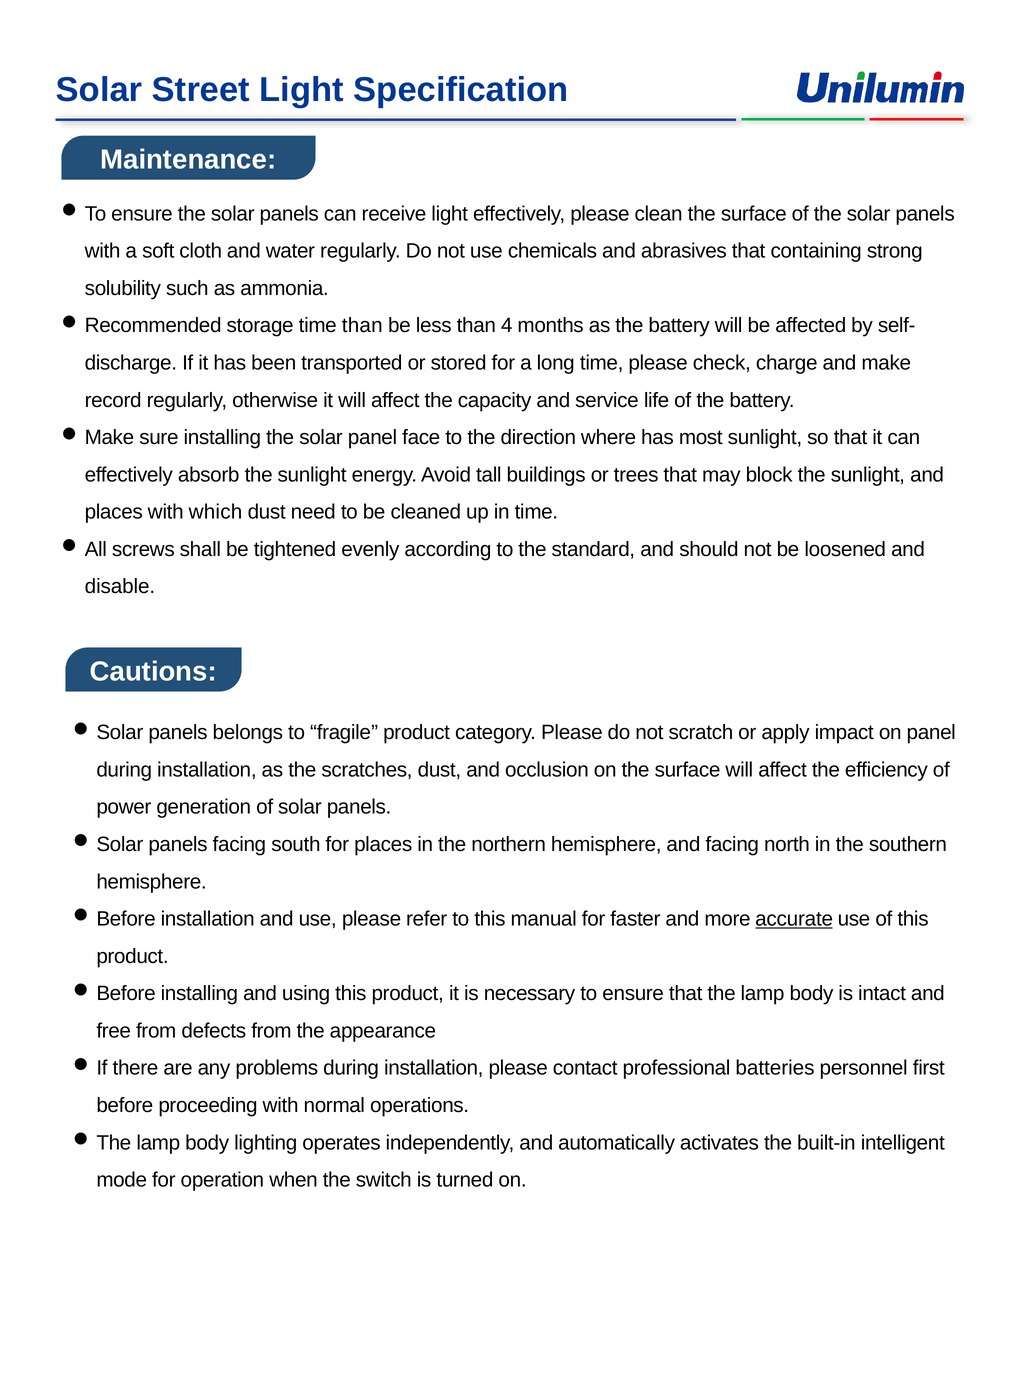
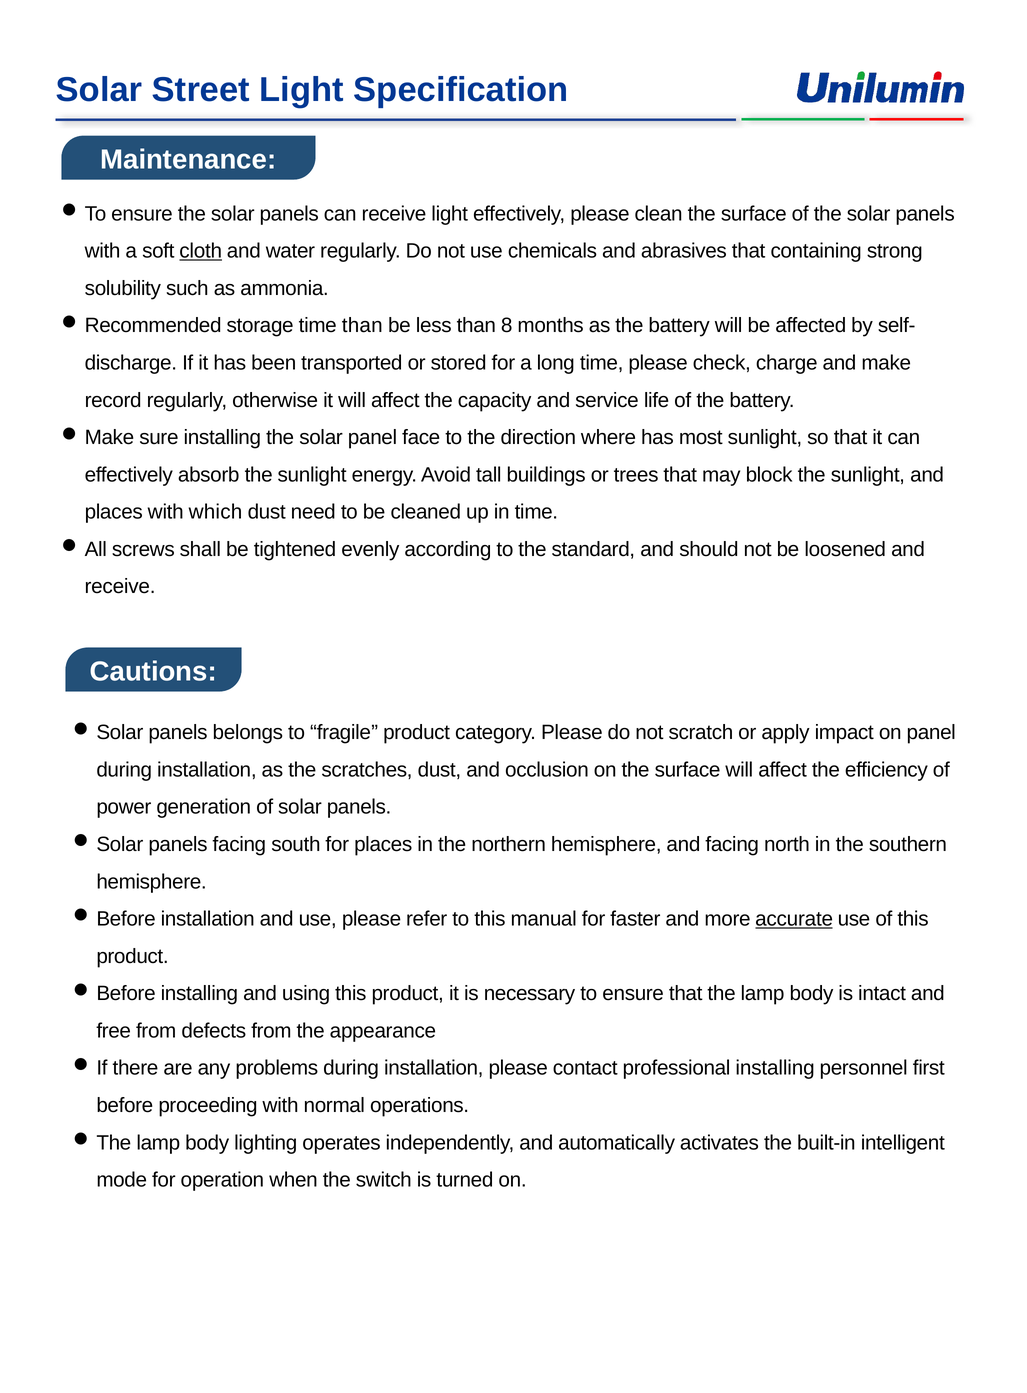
cloth underline: none -> present
4: 4 -> 8
disable at (120, 587): disable -> receive
professional batteries: batteries -> installing
